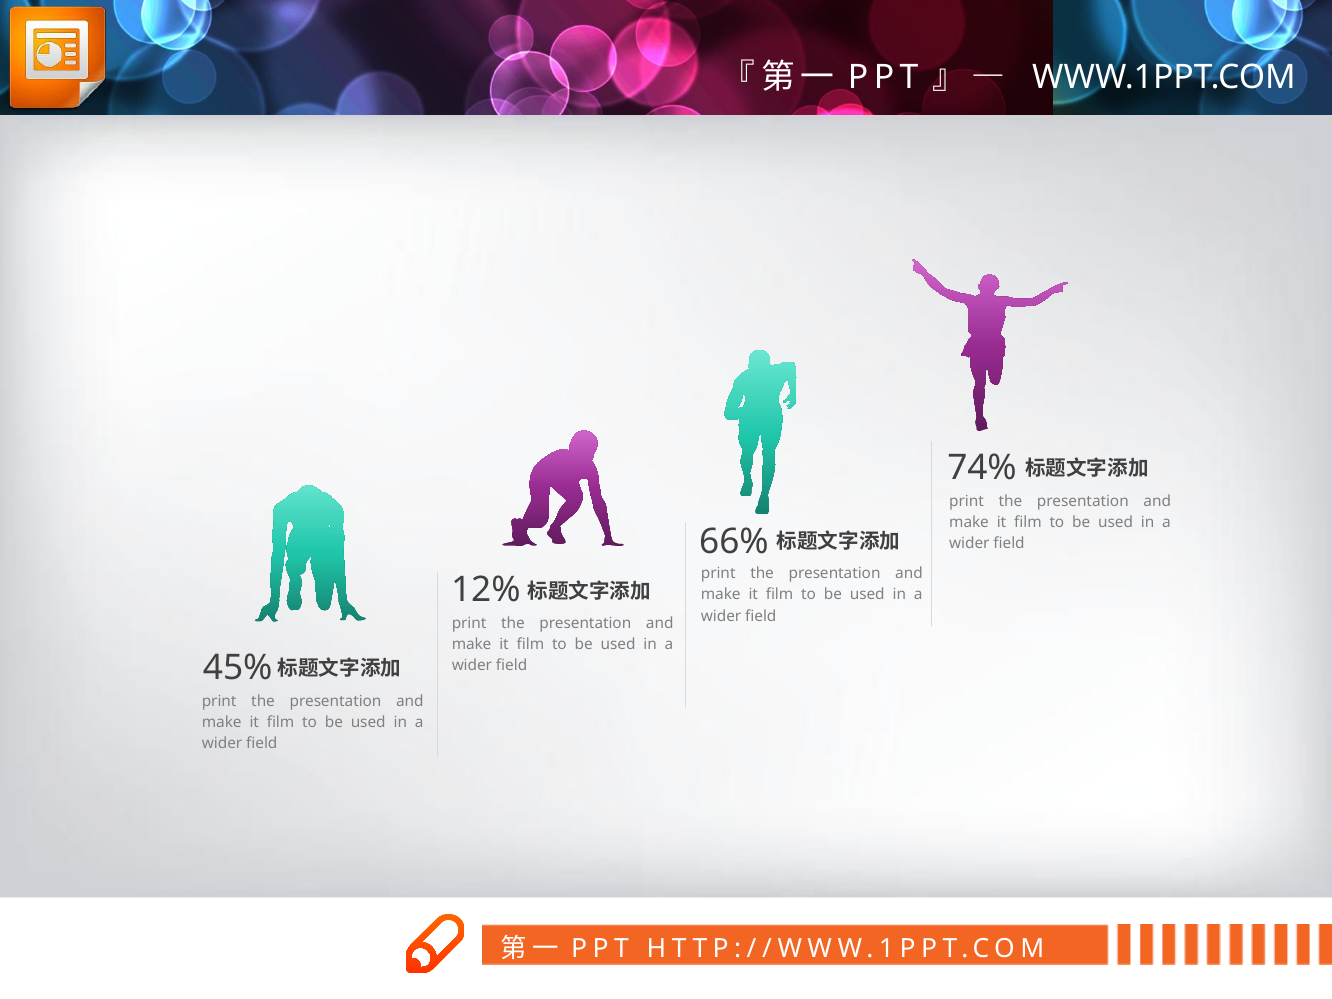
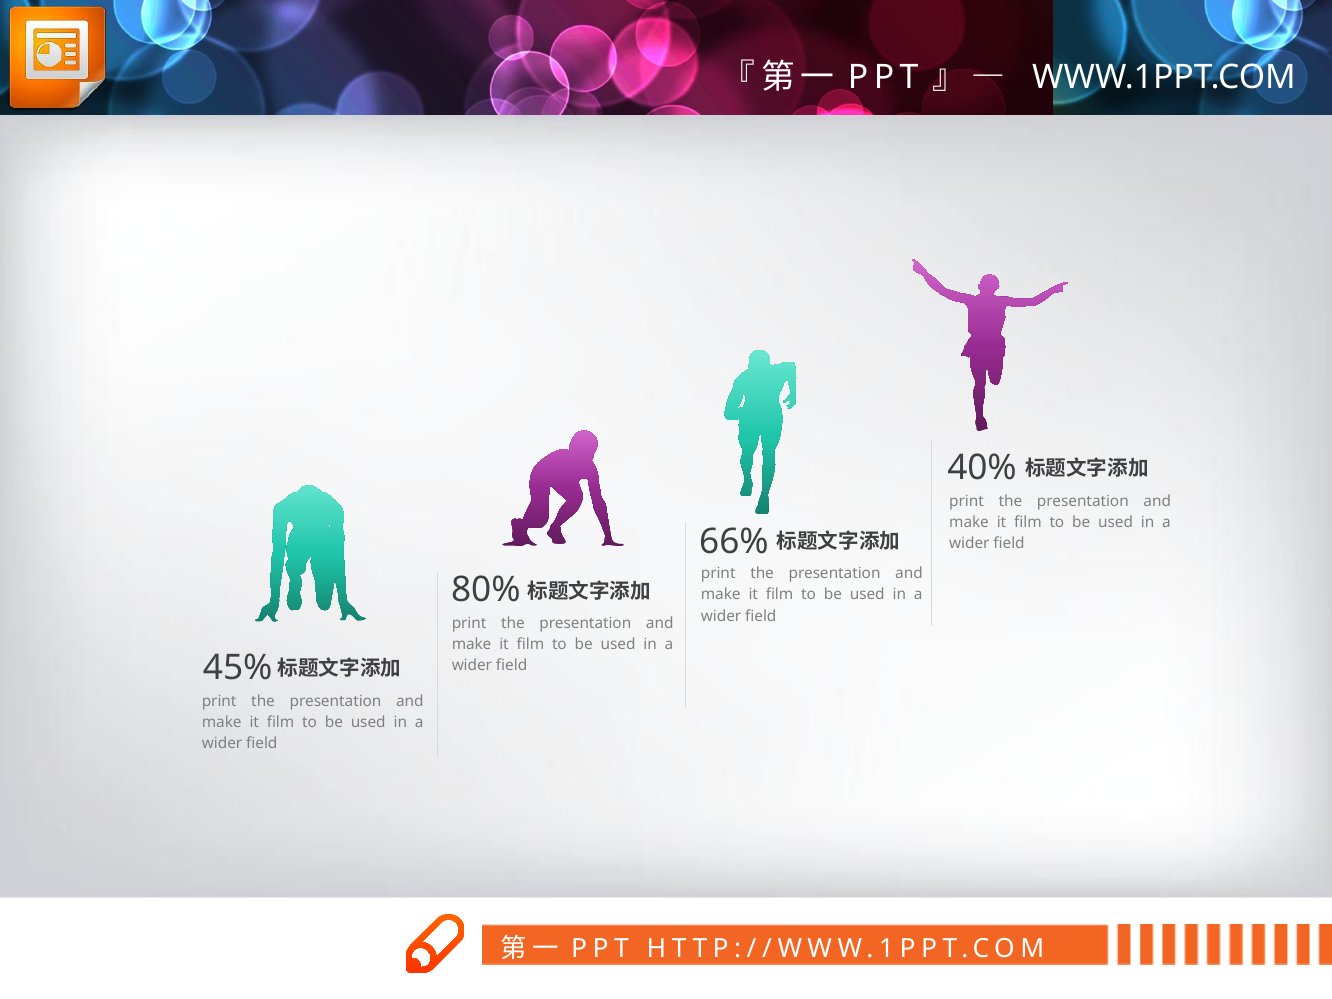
74%: 74% -> 40%
12%: 12% -> 80%
